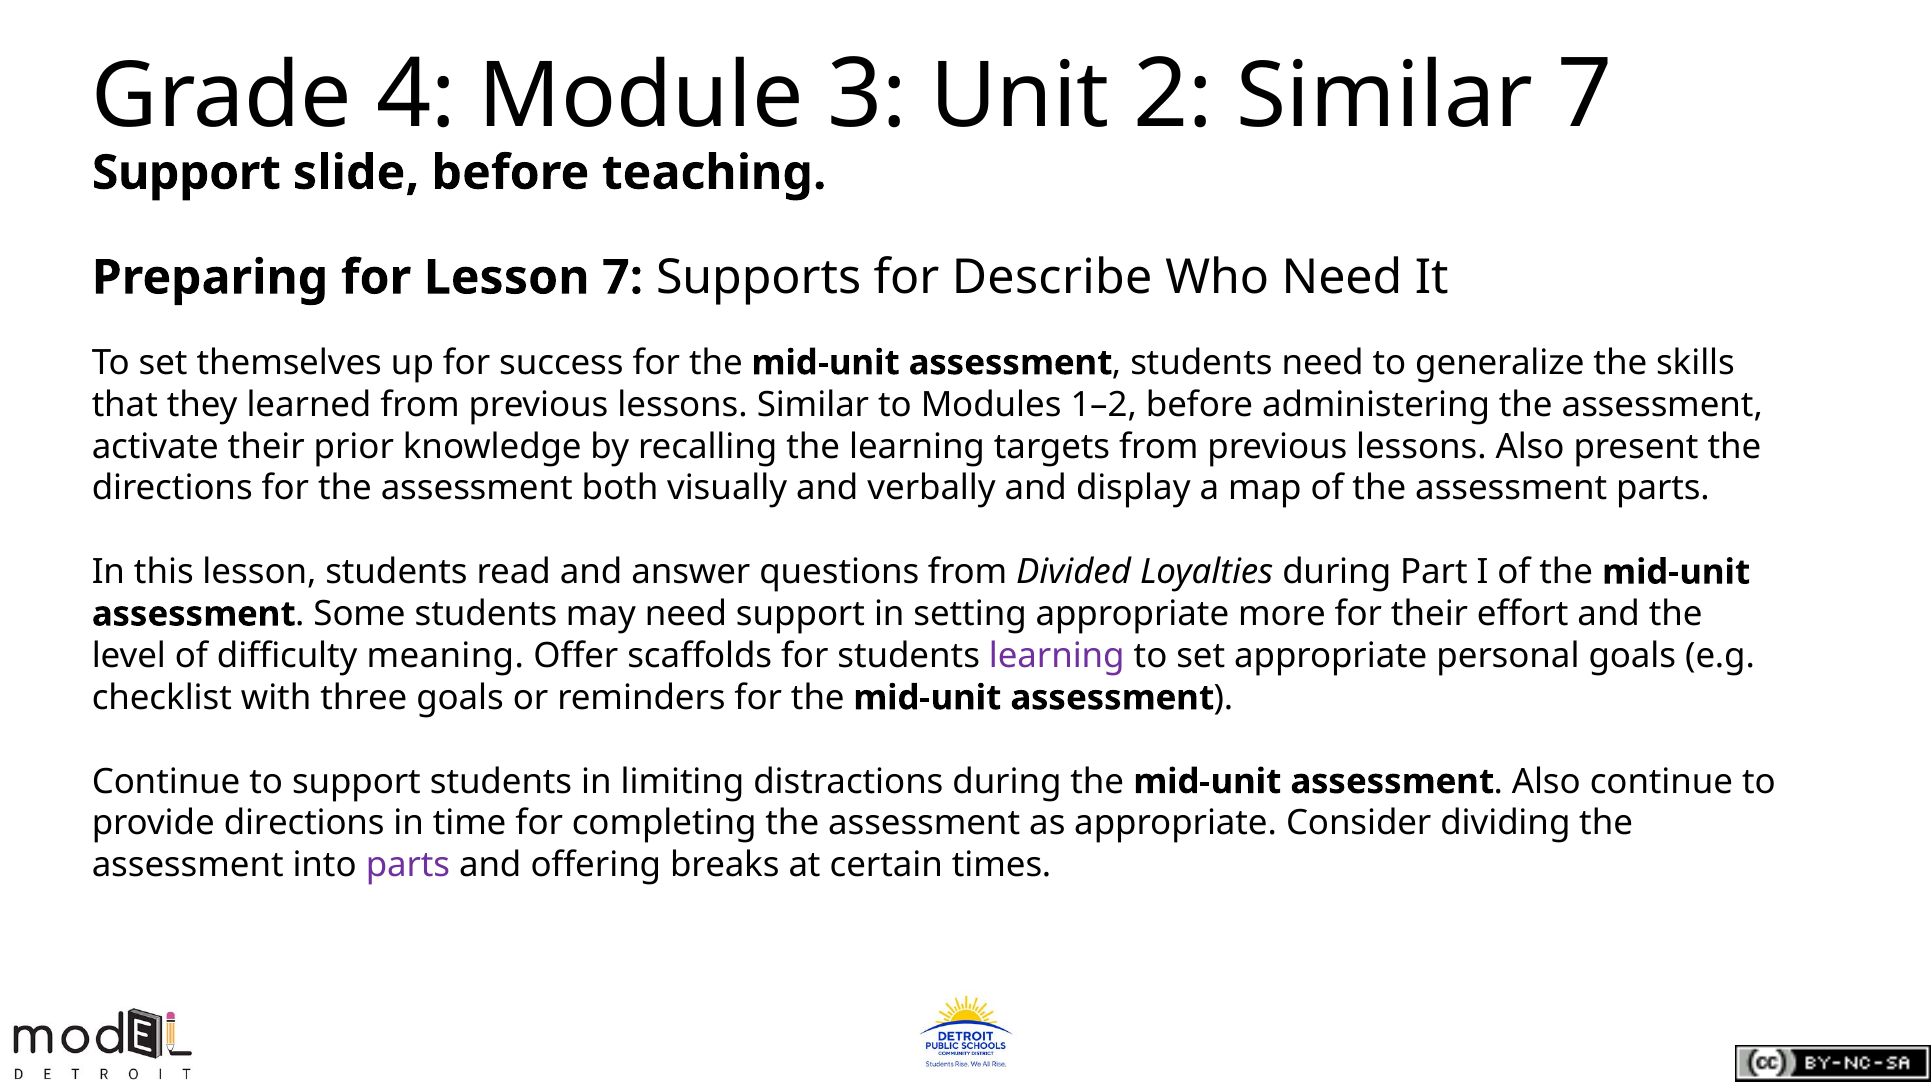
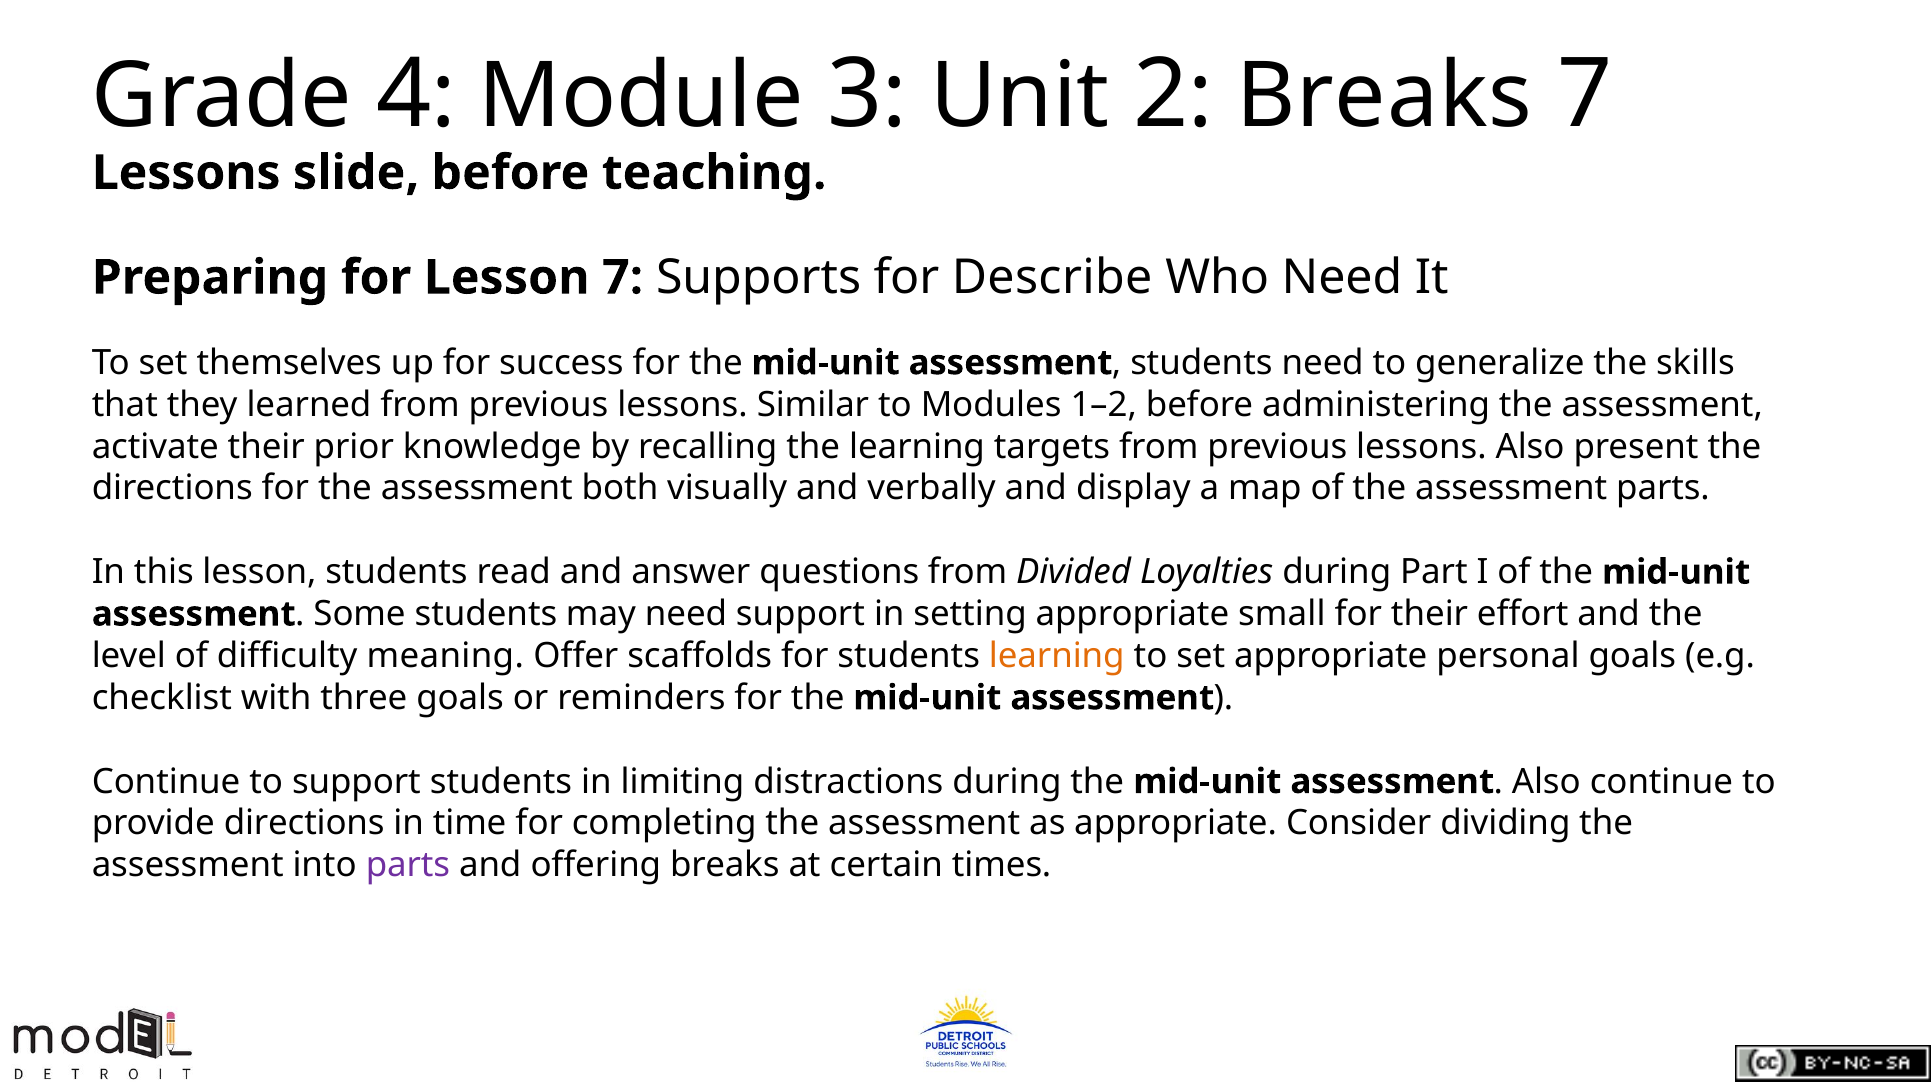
2 Similar: Similar -> Breaks
Support at (186, 173): Support -> Lessons
more: more -> small
learning at (1057, 656) colour: purple -> orange
